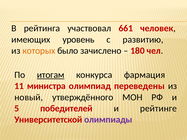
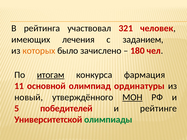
661: 661 -> 321
уровень: уровень -> лечения
развитию: развитию -> заданием
министра: министра -> основной
переведены: переведены -> ординатуры
МОН underline: none -> present
олимпиады colour: purple -> green
